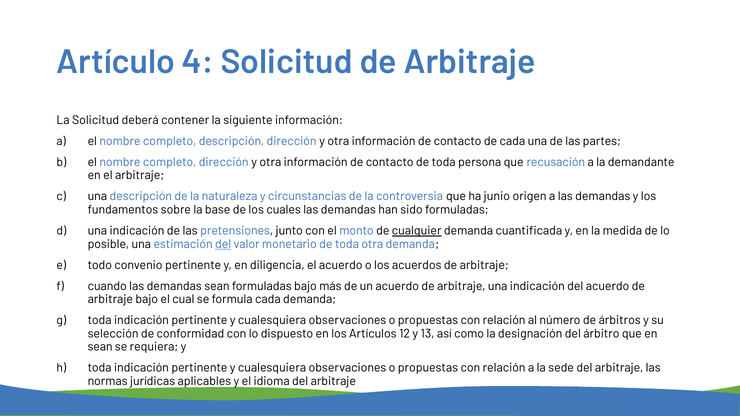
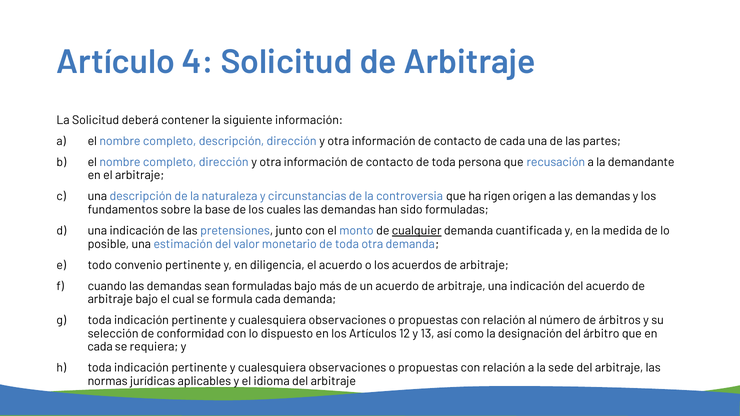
junio: junio -> rigen
del at (223, 244) underline: present -> none
sean at (100, 347): sean -> cada
